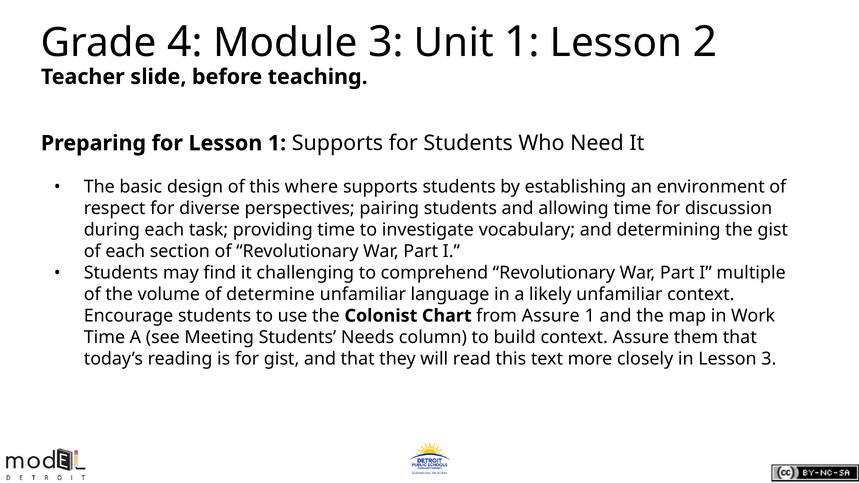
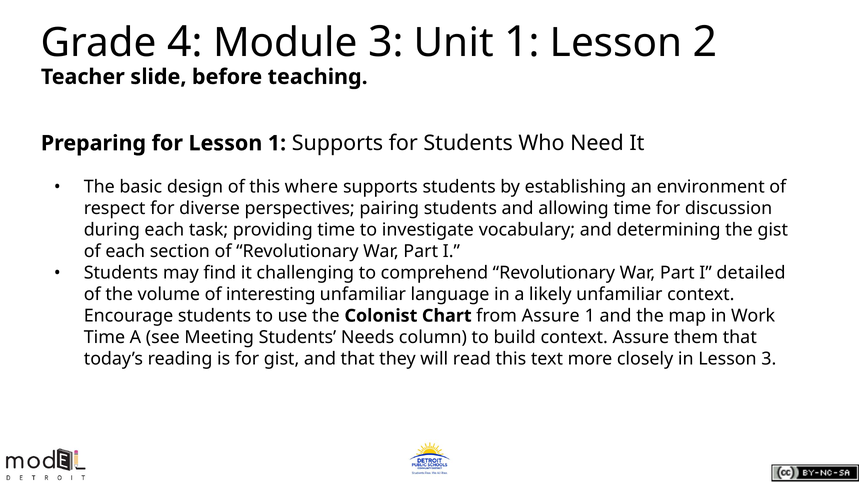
multiple: multiple -> detailed
determine: determine -> interesting
